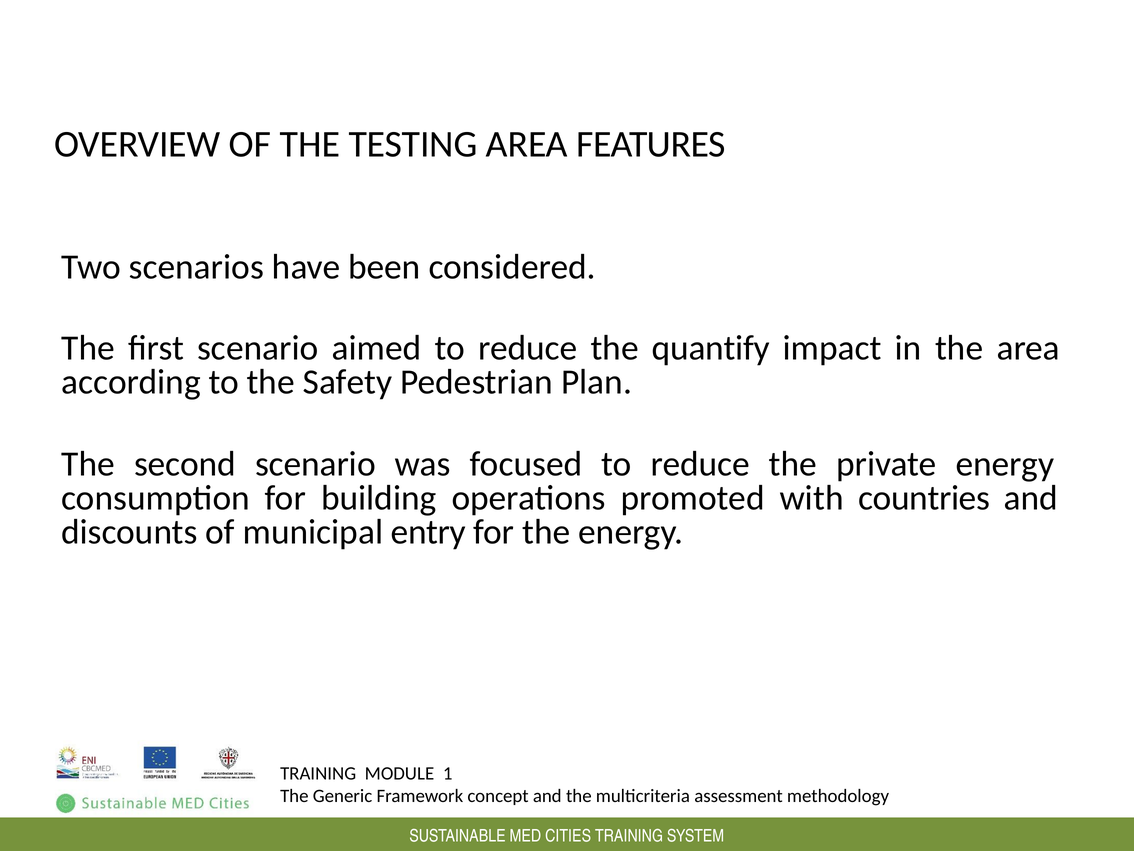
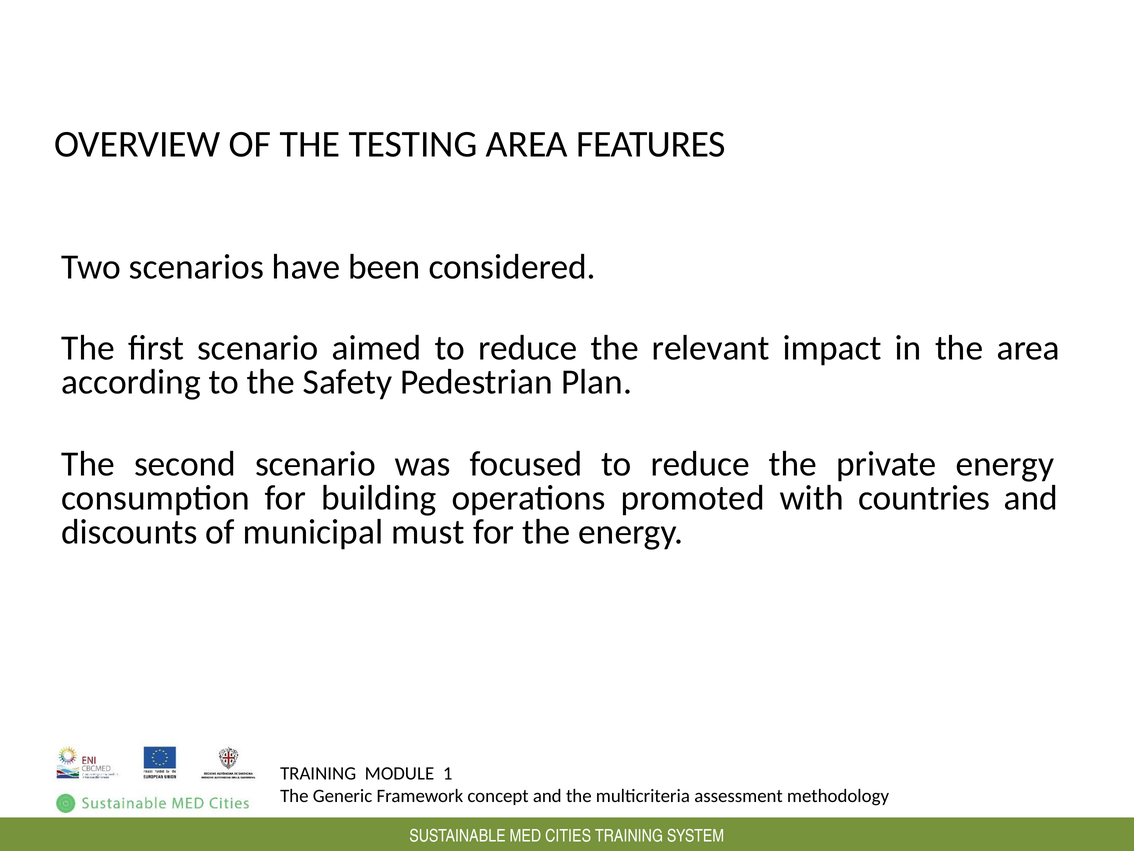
quantify: quantify -> relevant
entry: entry -> must
